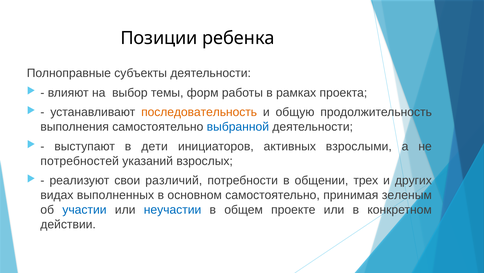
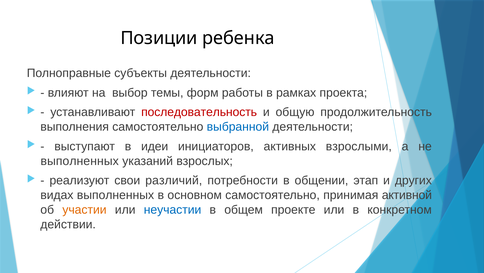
последовательность colour: orange -> red
дети: дети -> идеи
потребностей at (80, 161): потребностей -> выполненных
трех: трех -> этап
зеленым: зеленым -> активной
участии colour: blue -> orange
